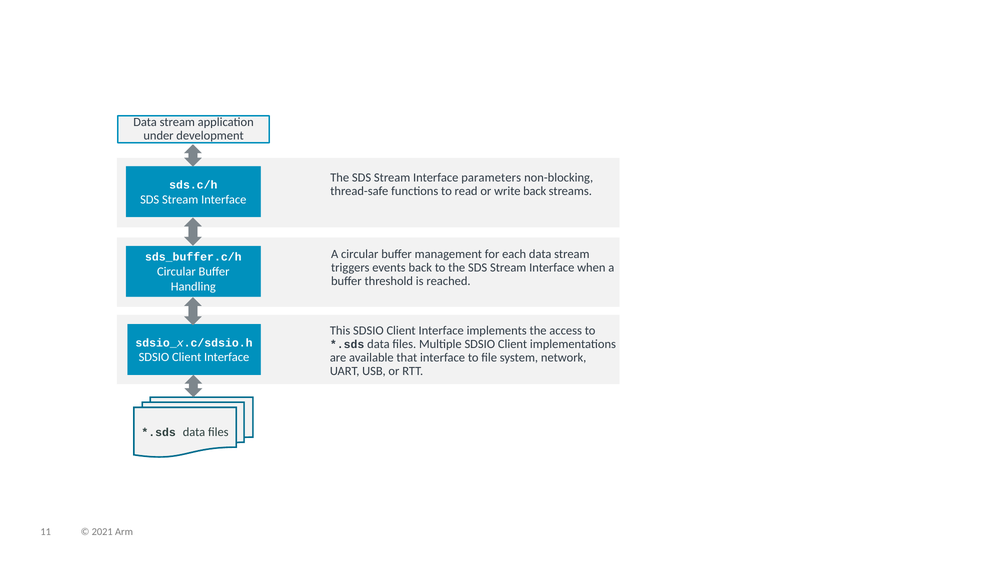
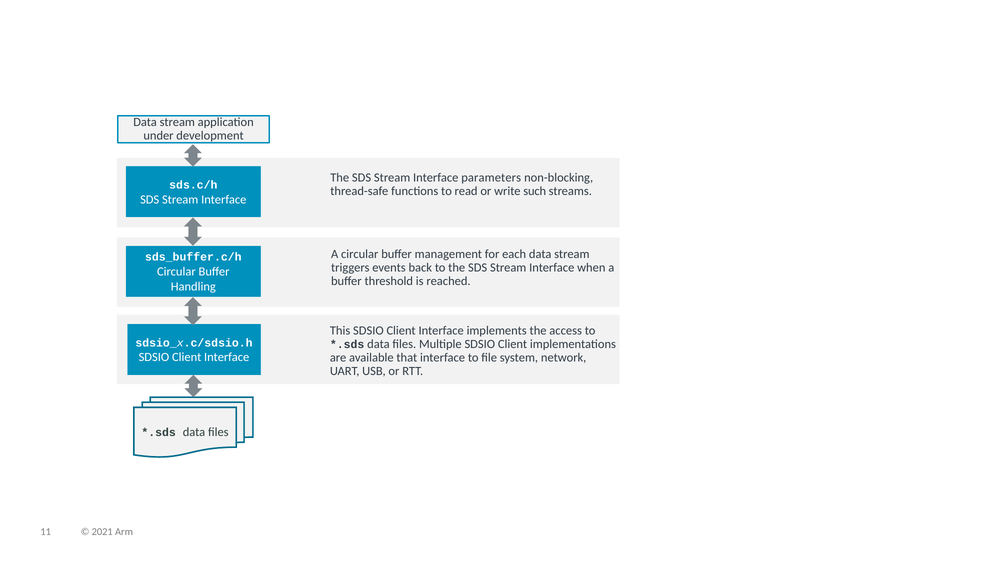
write back: back -> such
